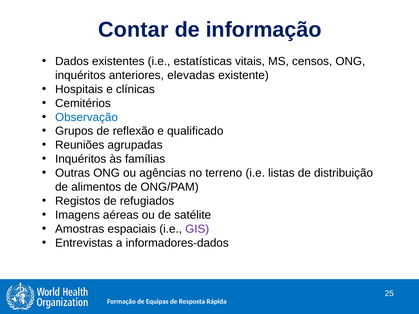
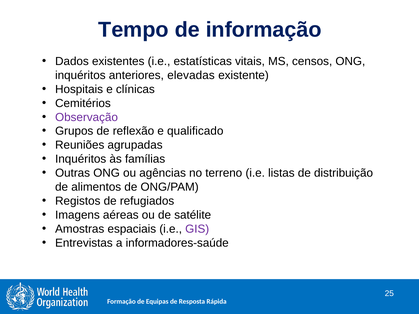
Contar: Contar -> Tempo
Observação colour: blue -> purple
informadores-dados: informadores-dados -> informadores-saúde
